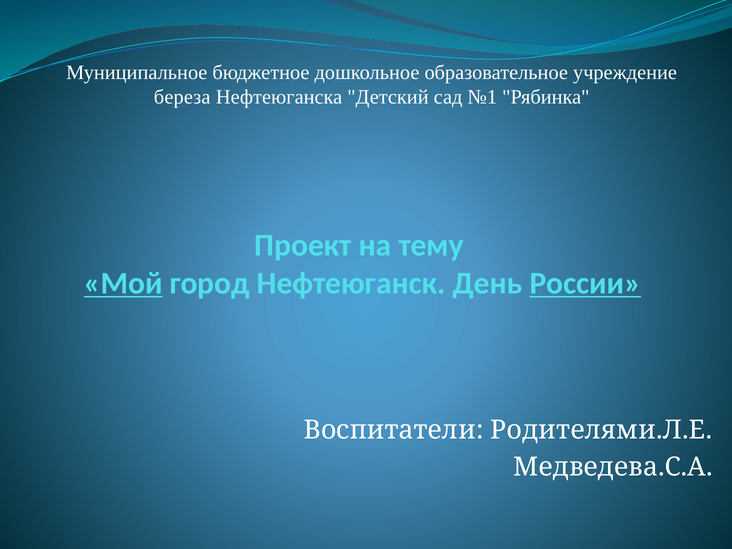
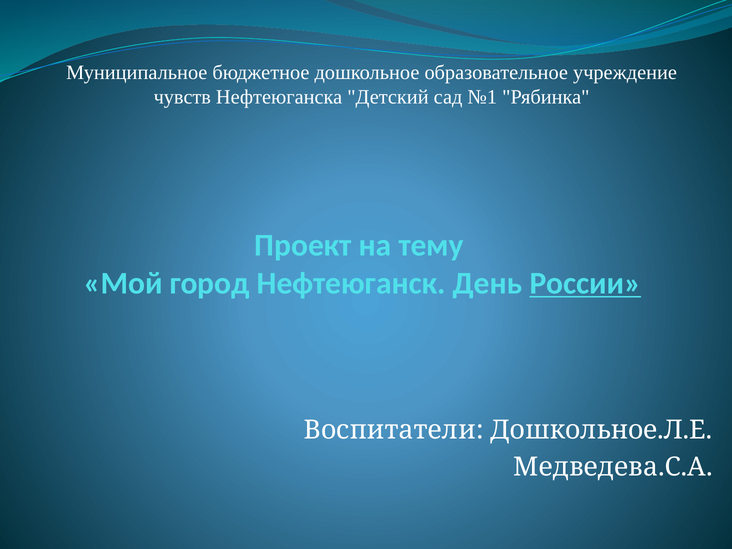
береза: береза -> чувств
Мой underline: present -> none
Родителями.Л.Е: Родителями.Л.Е -> Дошкольное.Л.Е
